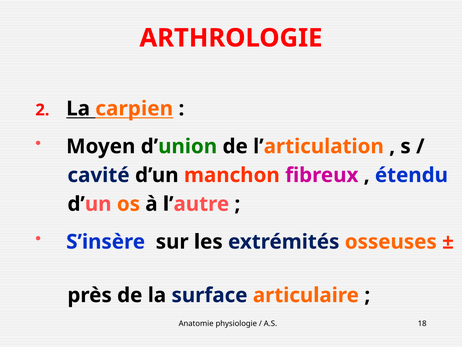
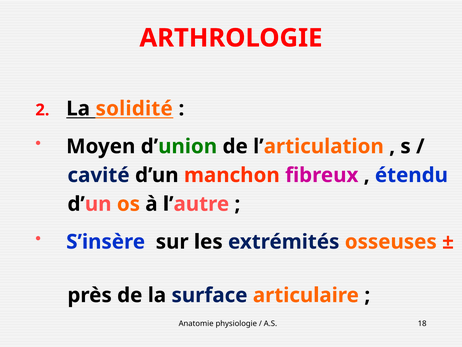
carpien: carpien -> solidité
